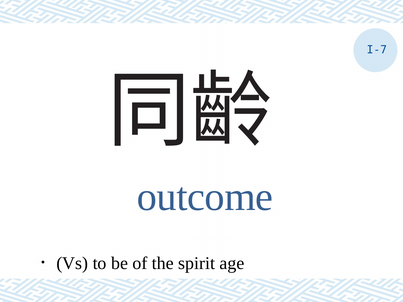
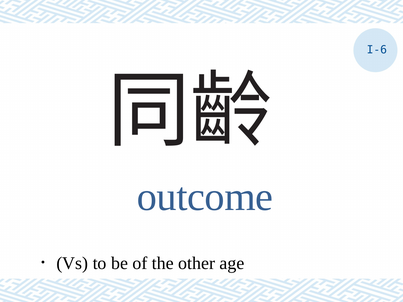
I-7: I-7 -> I-6
spirit: spirit -> other
